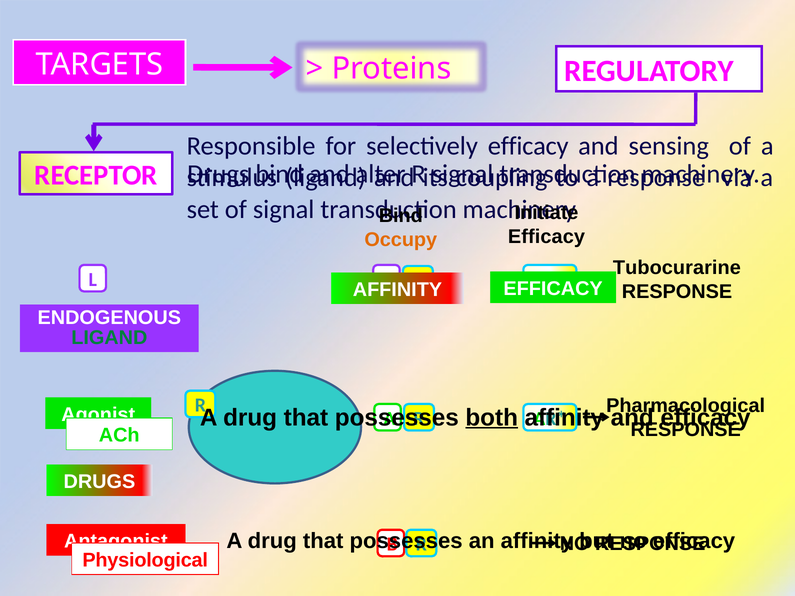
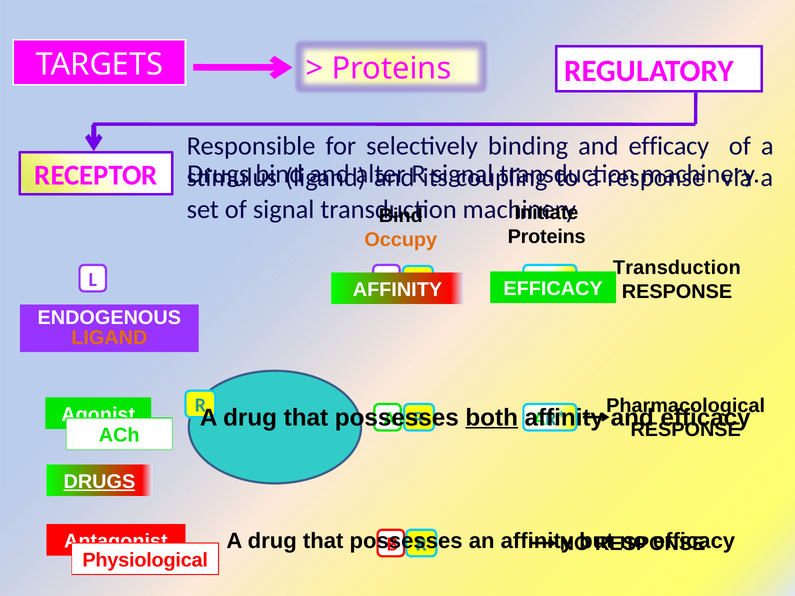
selectively efficacy: efficacy -> binding
sensing at (669, 146): sensing -> efficacy
Efficacy at (546, 237): Efficacy -> Proteins
Tubocurarine at (677, 268): Tubocurarine -> Transduction
LIGAND at (109, 338) colour: green -> orange
DRUGS at (99, 482) underline: none -> present
